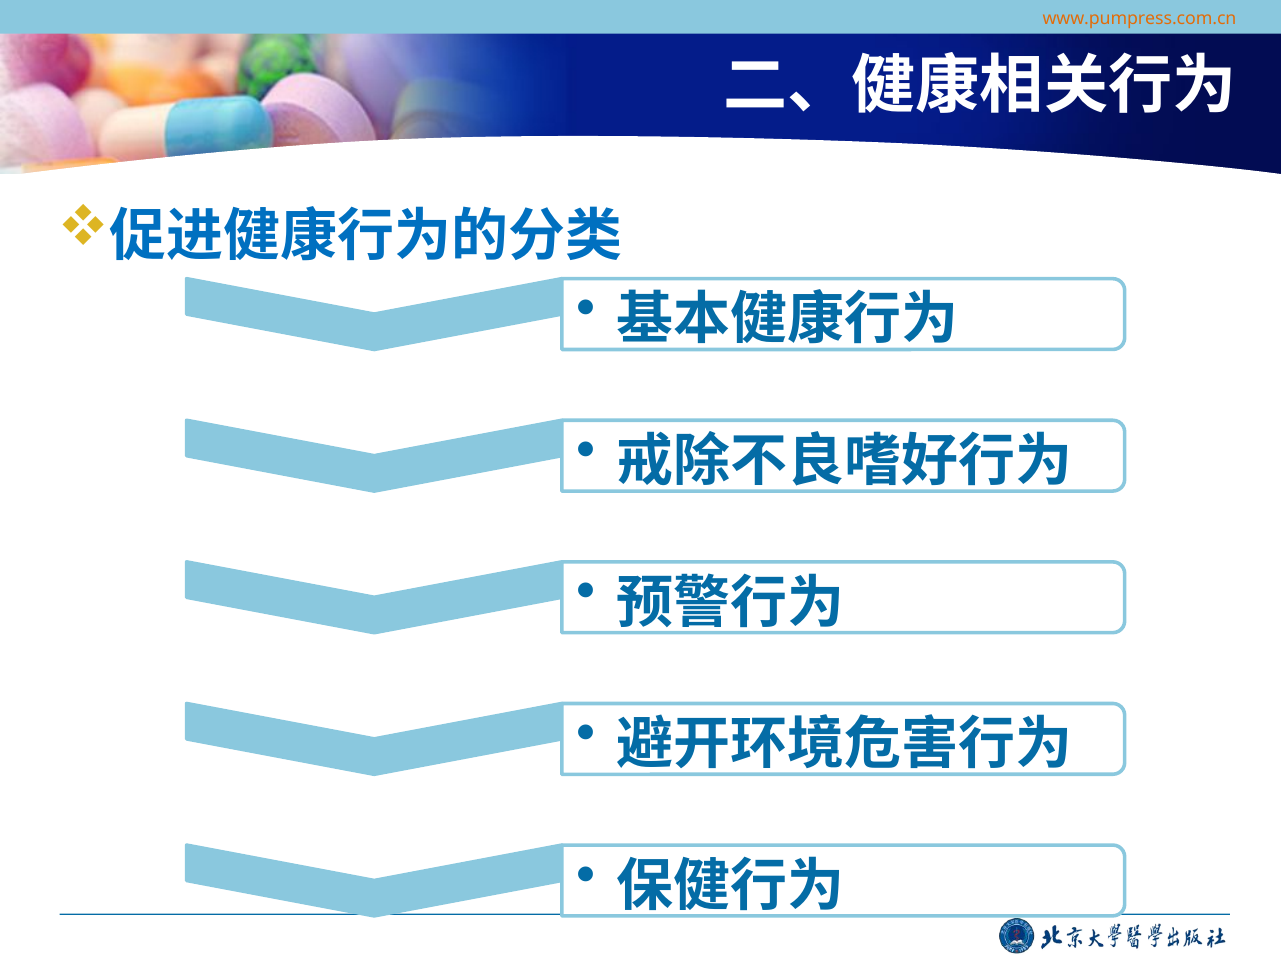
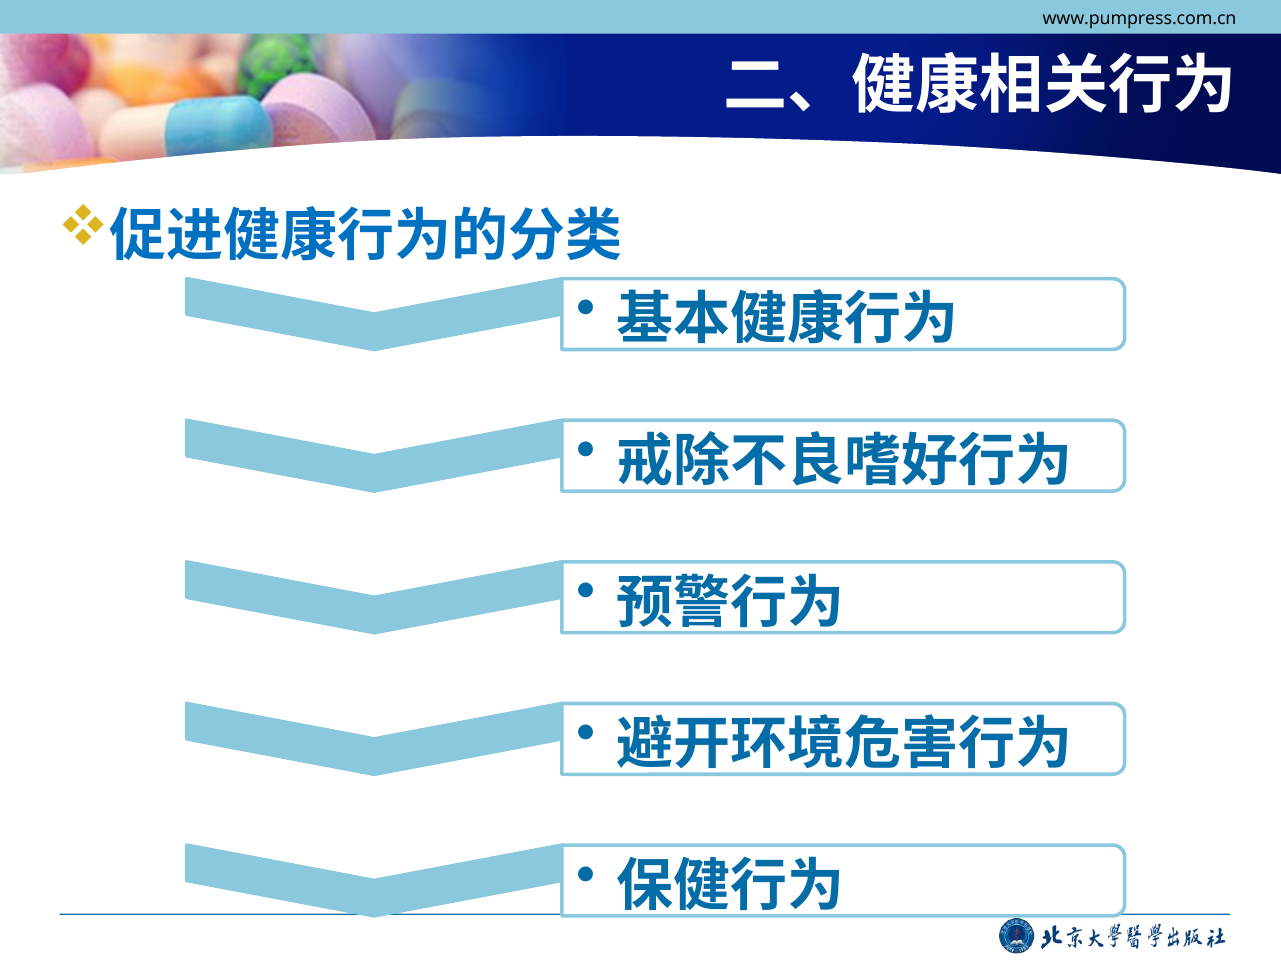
www.pumpress.com.cn colour: orange -> black
